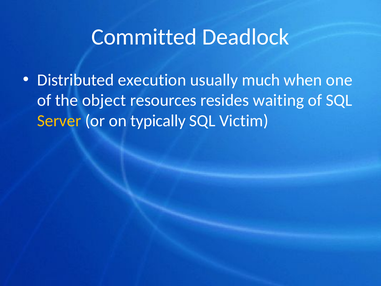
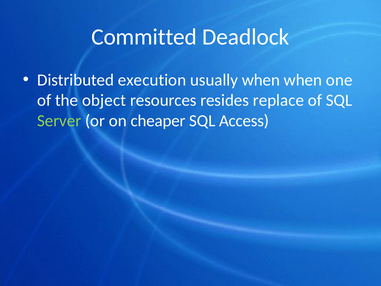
usually much: much -> when
waiting: waiting -> replace
Server colour: yellow -> light green
typically: typically -> cheaper
Victim: Victim -> Access
